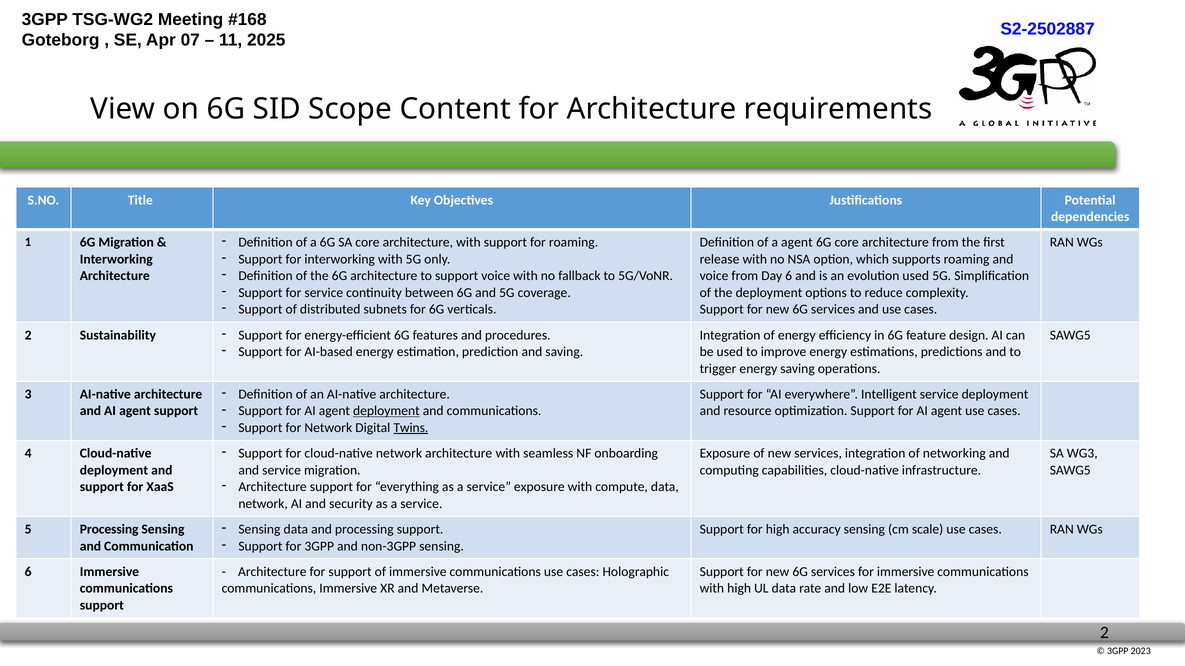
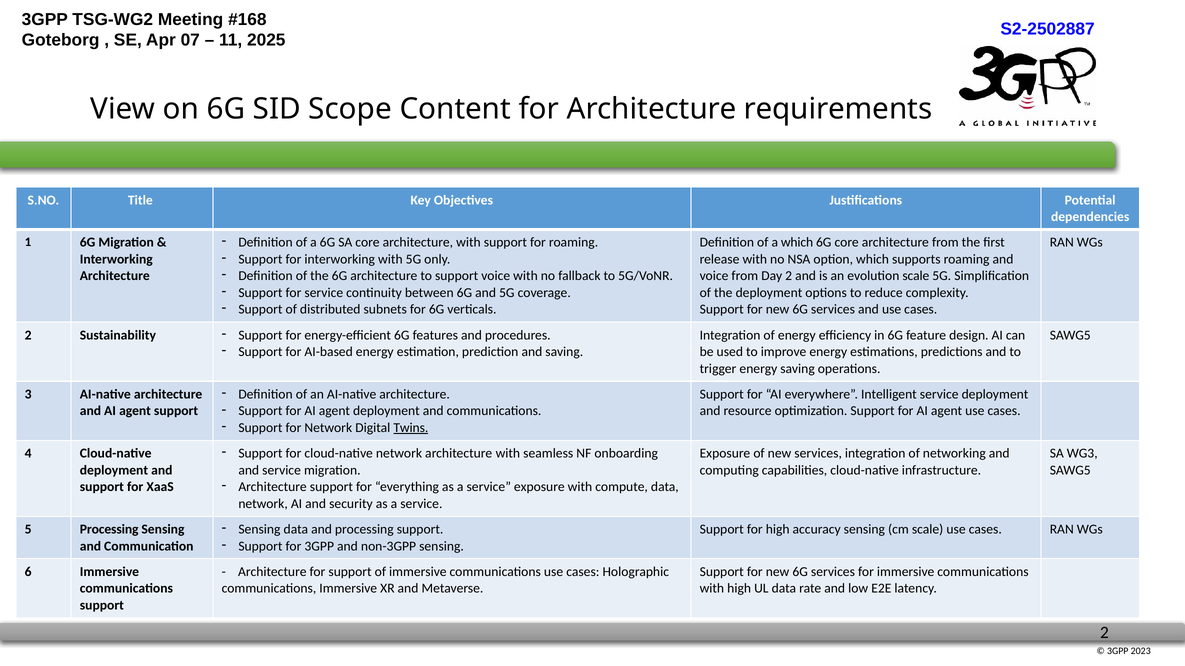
a agent: agent -> which
Day 6: 6 -> 2
evolution used: used -> scale
deployment at (386, 411) underline: present -> none
